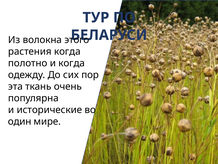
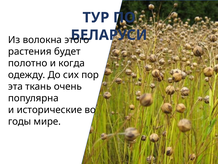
растения когда: когда -> будет
один: один -> годы
